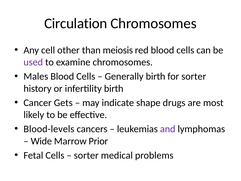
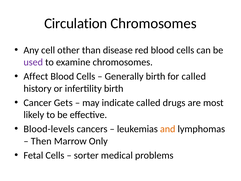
meiosis: meiosis -> disease
Males: Males -> Affect
for sorter: sorter -> called
indicate shape: shape -> called
and colour: purple -> orange
Wide: Wide -> Then
Prior: Prior -> Only
